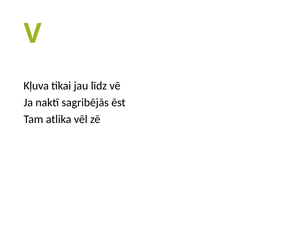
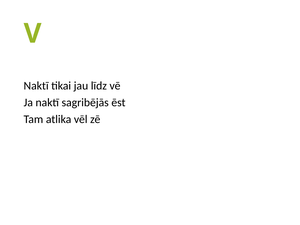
Kļuva at (36, 86): Kļuva -> Naktī
